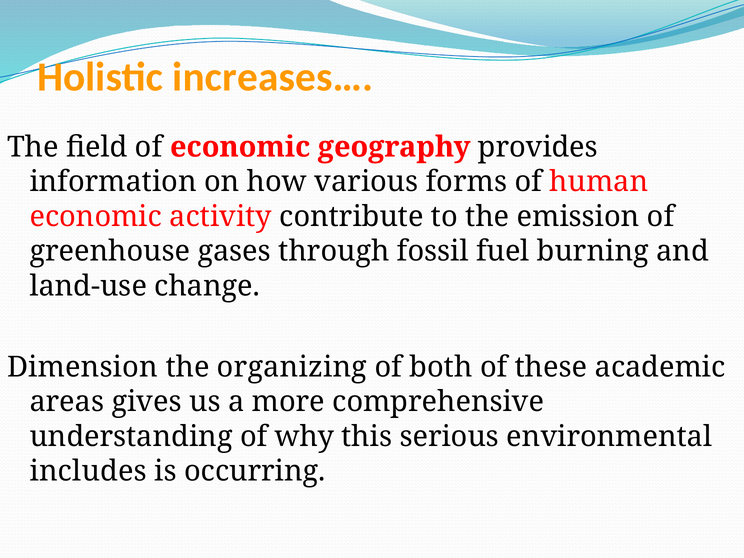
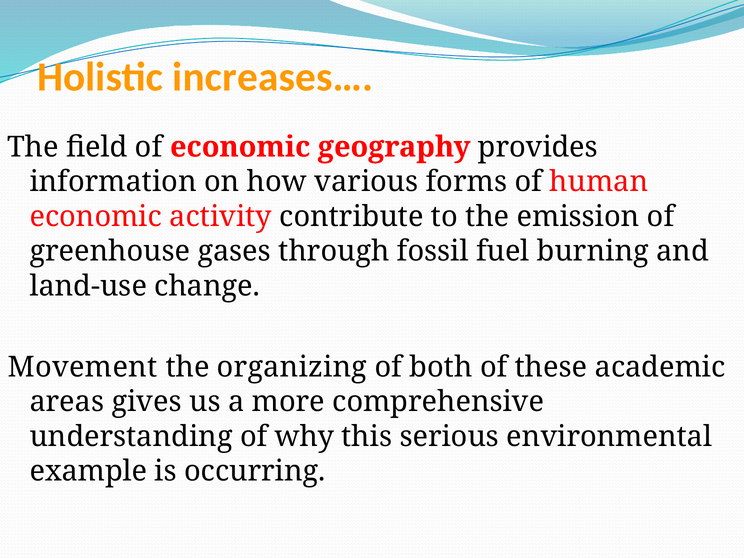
Dimension: Dimension -> Movement
includes: includes -> example
